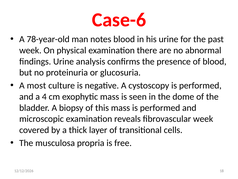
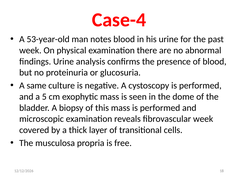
Case-6: Case-6 -> Case-4
78-year-old: 78-year-old -> 53-year-old
most: most -> same
4: 4 -> 5
